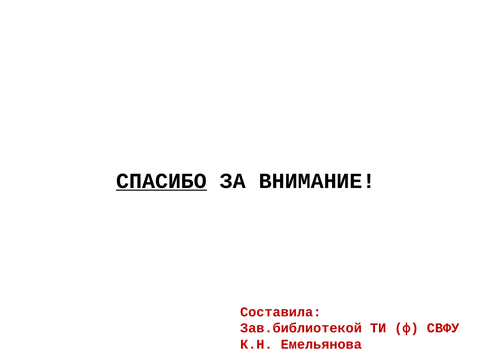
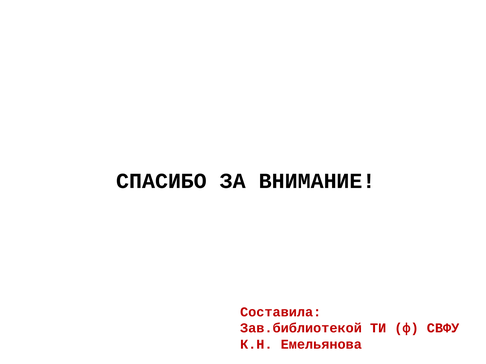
СПАСИБО underline: present -> none
